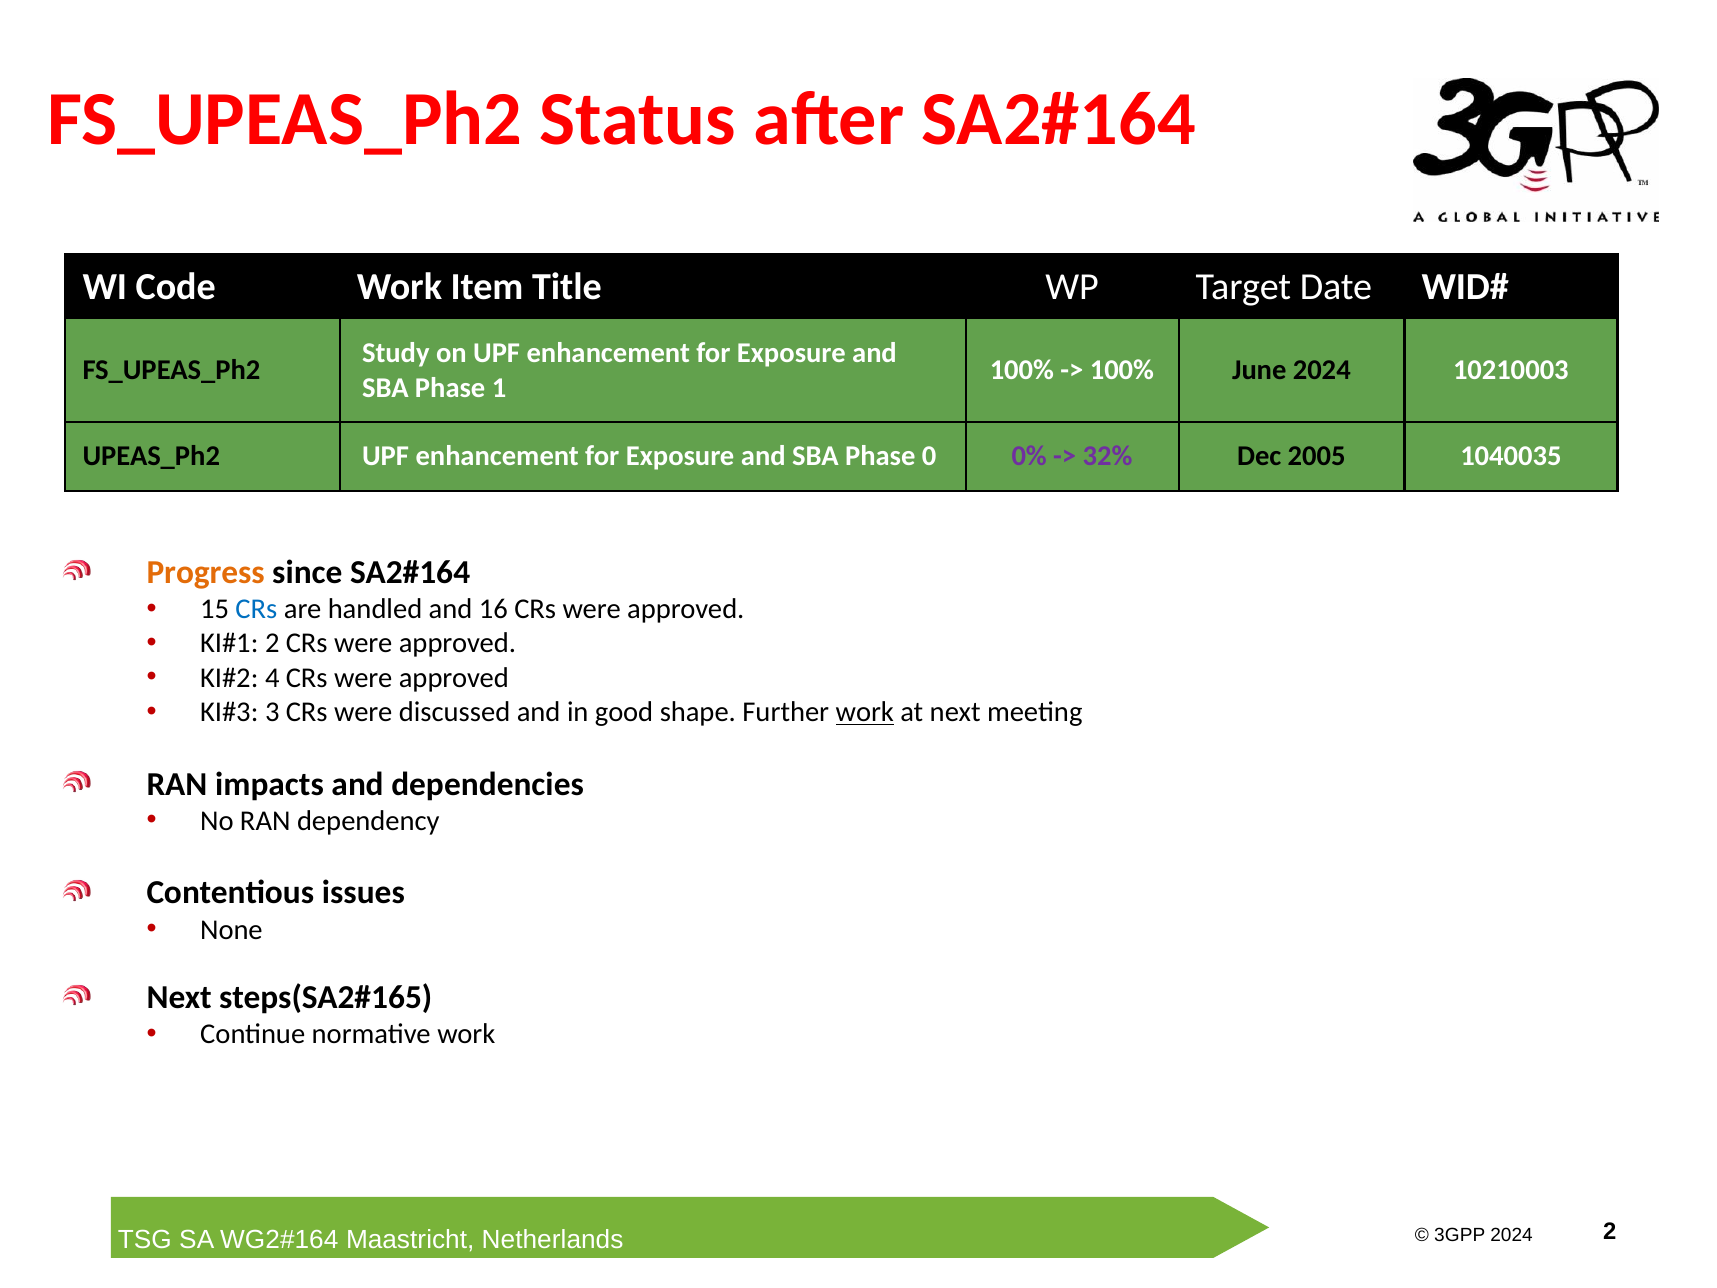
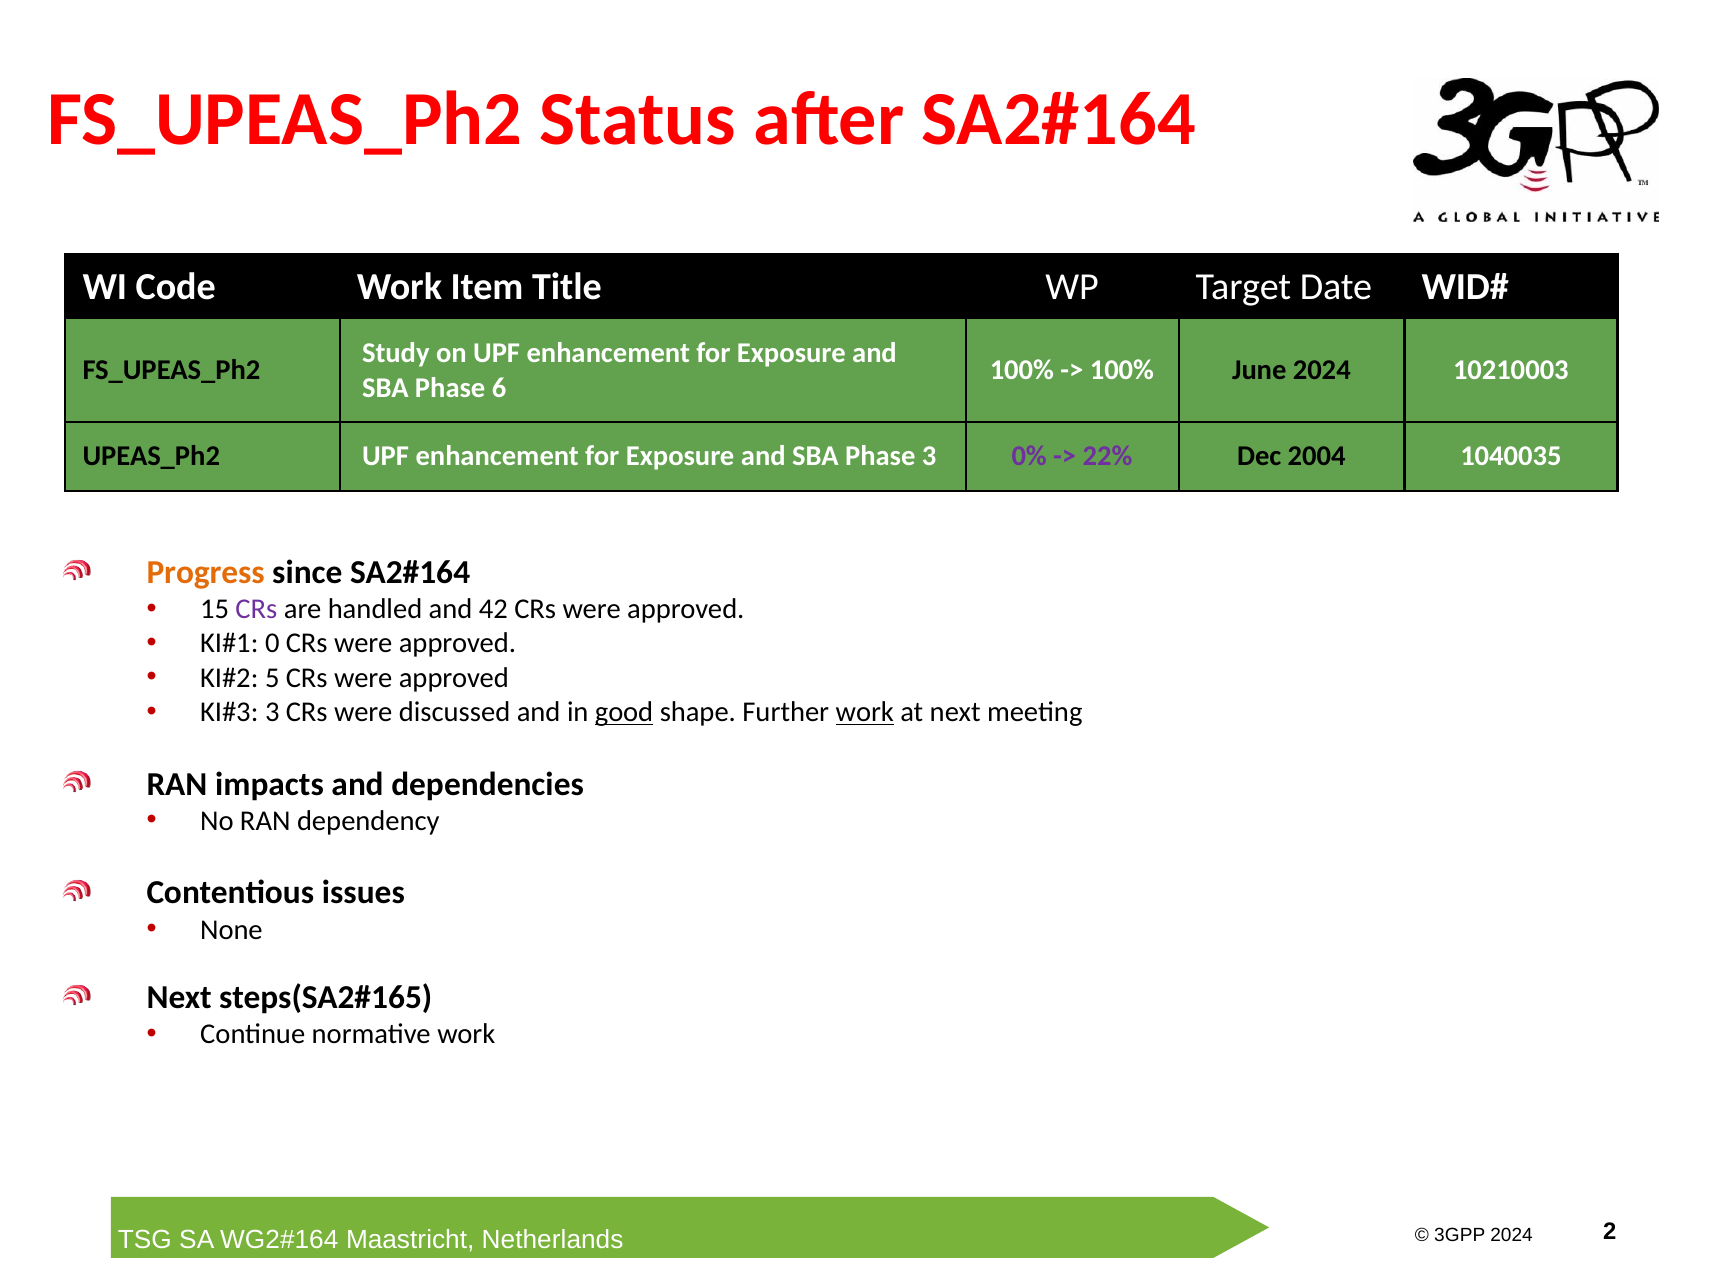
1: 1 -> 6
Phase 0: 0 -> 3
32%: 32% -> 22%
2005: 2005 -> 2004
CRs at (256, 609) colour: blue -> purple
16: 16 -> 42
2 at (272, 643): 2 -> 0
4: 4 -> 5
good underline: none -> present
